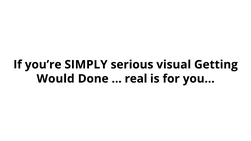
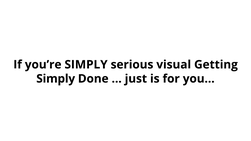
Would at (56, 79): Would -> Simply
real: real -> just
